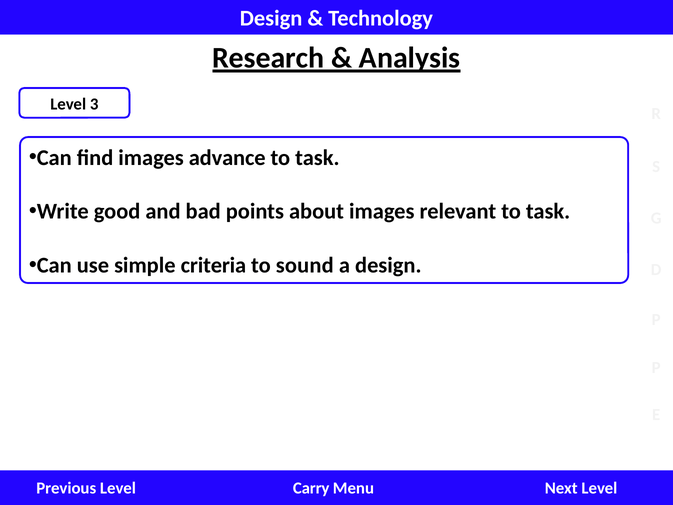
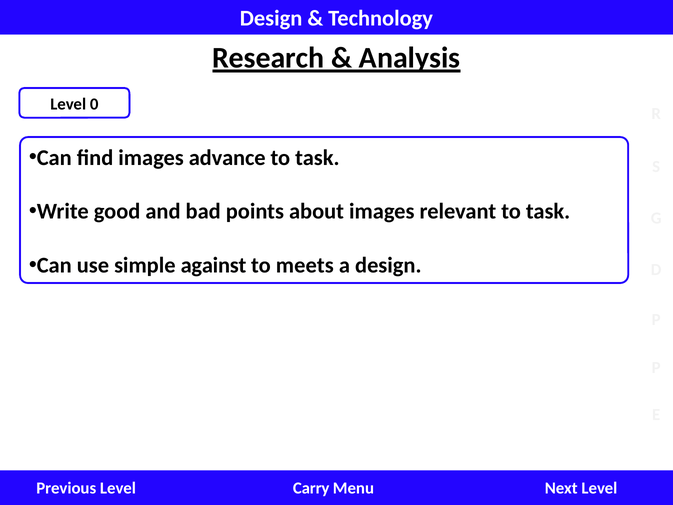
3: 3 -> 0
criteria: criteria -> against
sound: sound -> meets
